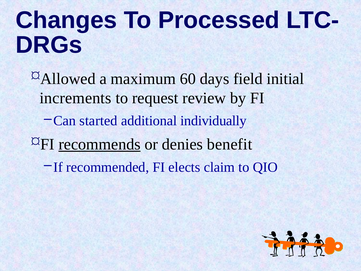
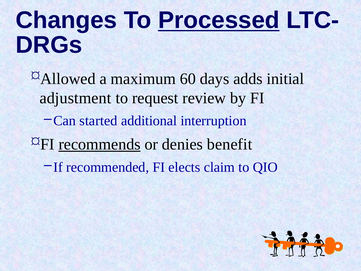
Processed underline: none -> present
field: field -> adds
increments: increments -> adjustment
individually: individually -> interruption
